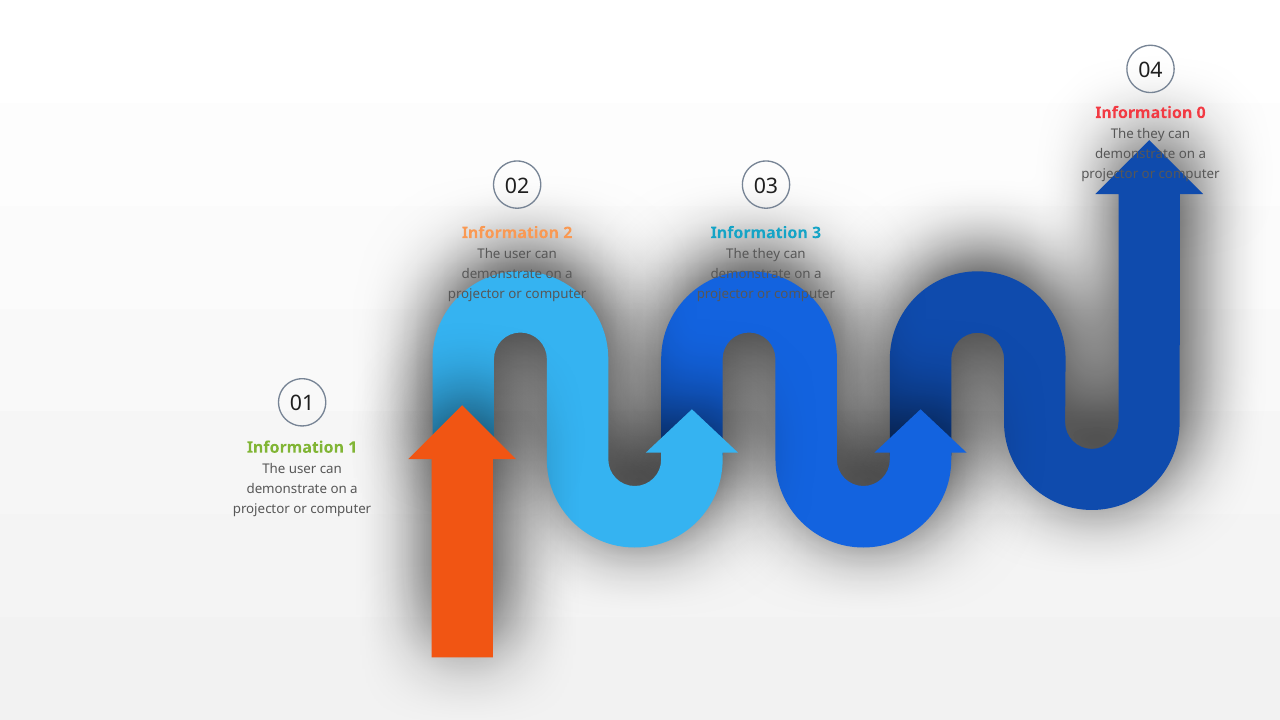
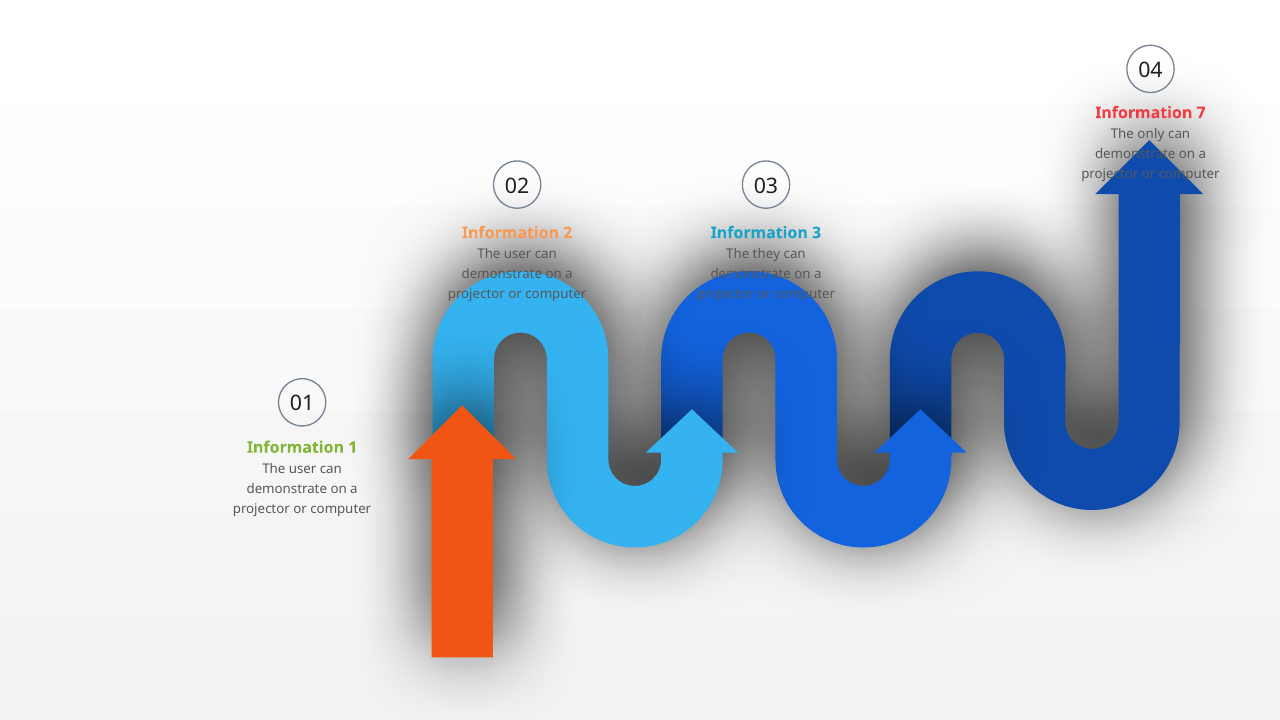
0: 0 -> 7
they at (1151, 134): they -> only
